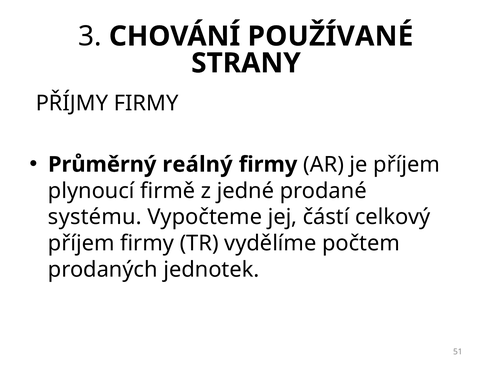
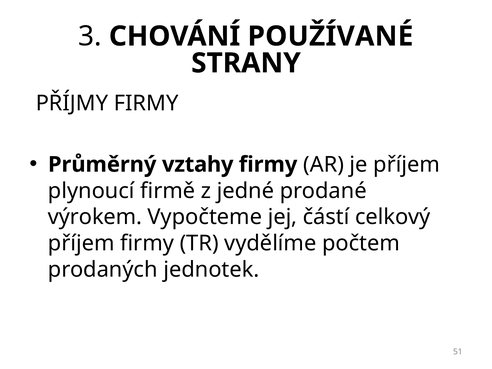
reálný: reálný -> vztahy
systému: systému -> výrokem
